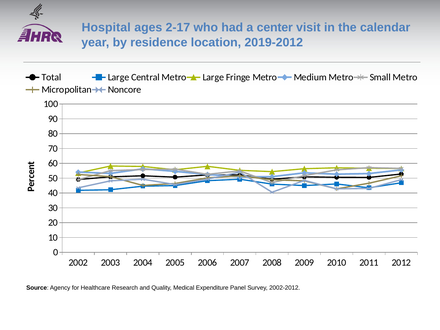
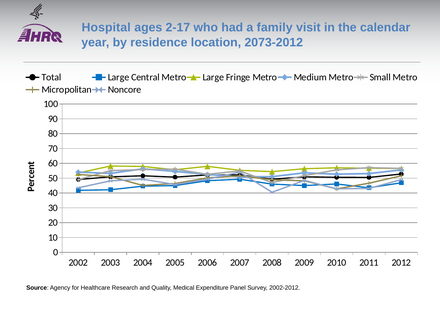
center: center -> family
2019-2012: 2019-2012 -> 2073-2012
